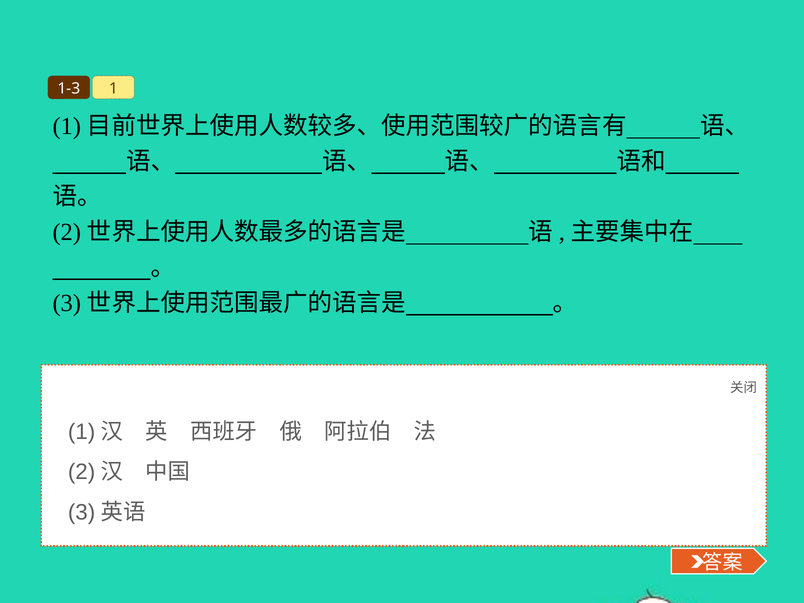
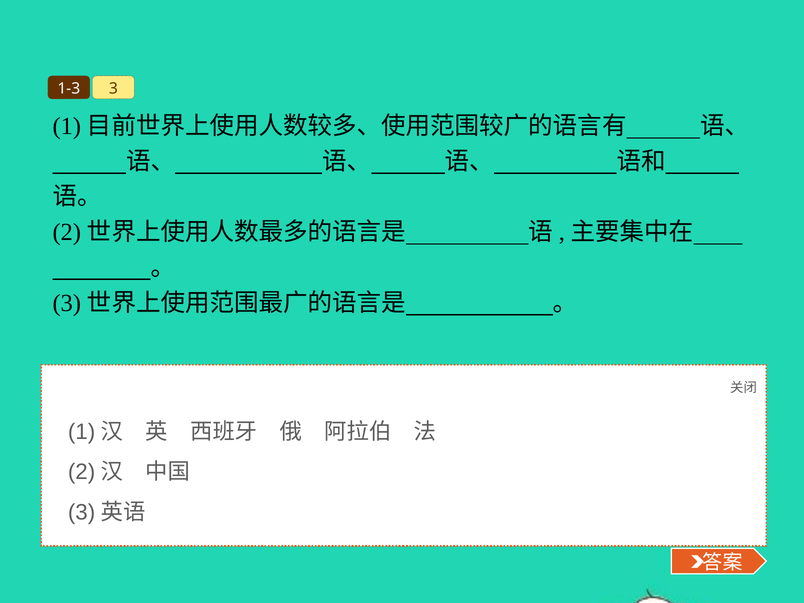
1: 1 -> 3
